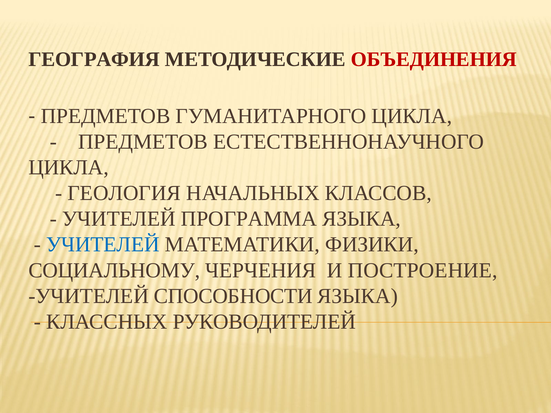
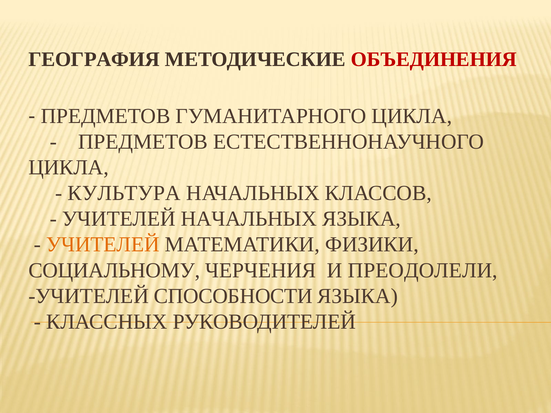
ГЕОЛОГИЯ: ГЕОЛОГИЯ -> КУЛЬТУРА
УЧИТЕЛЕЙ ПРОГРАММА: ПРОГРАММА -> НАЧАЛЬНЫХ
УЧИТЕЛЕЙ at (103, 245) colour: blue -> orange
ПОСТРОЕНИЕ: ПОСТРОЕНИЕ -> ПРЕОДОЛЕЛИ
